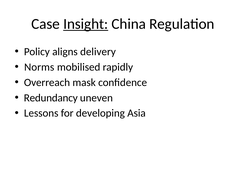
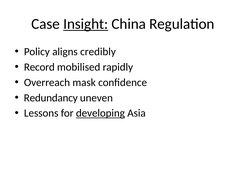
delivery: delivery -> credibly
Norms: Norms -> Record
developing underline: none -> present
